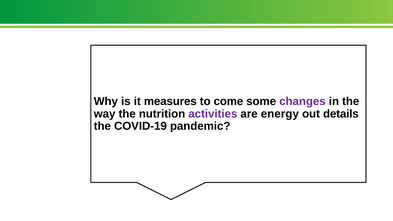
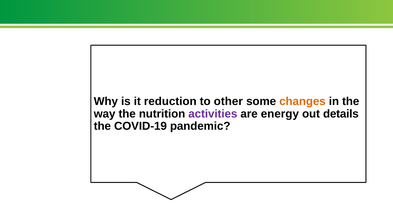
measures: measures -> reduction
come: come -> other
changes colour: purple -> orange
